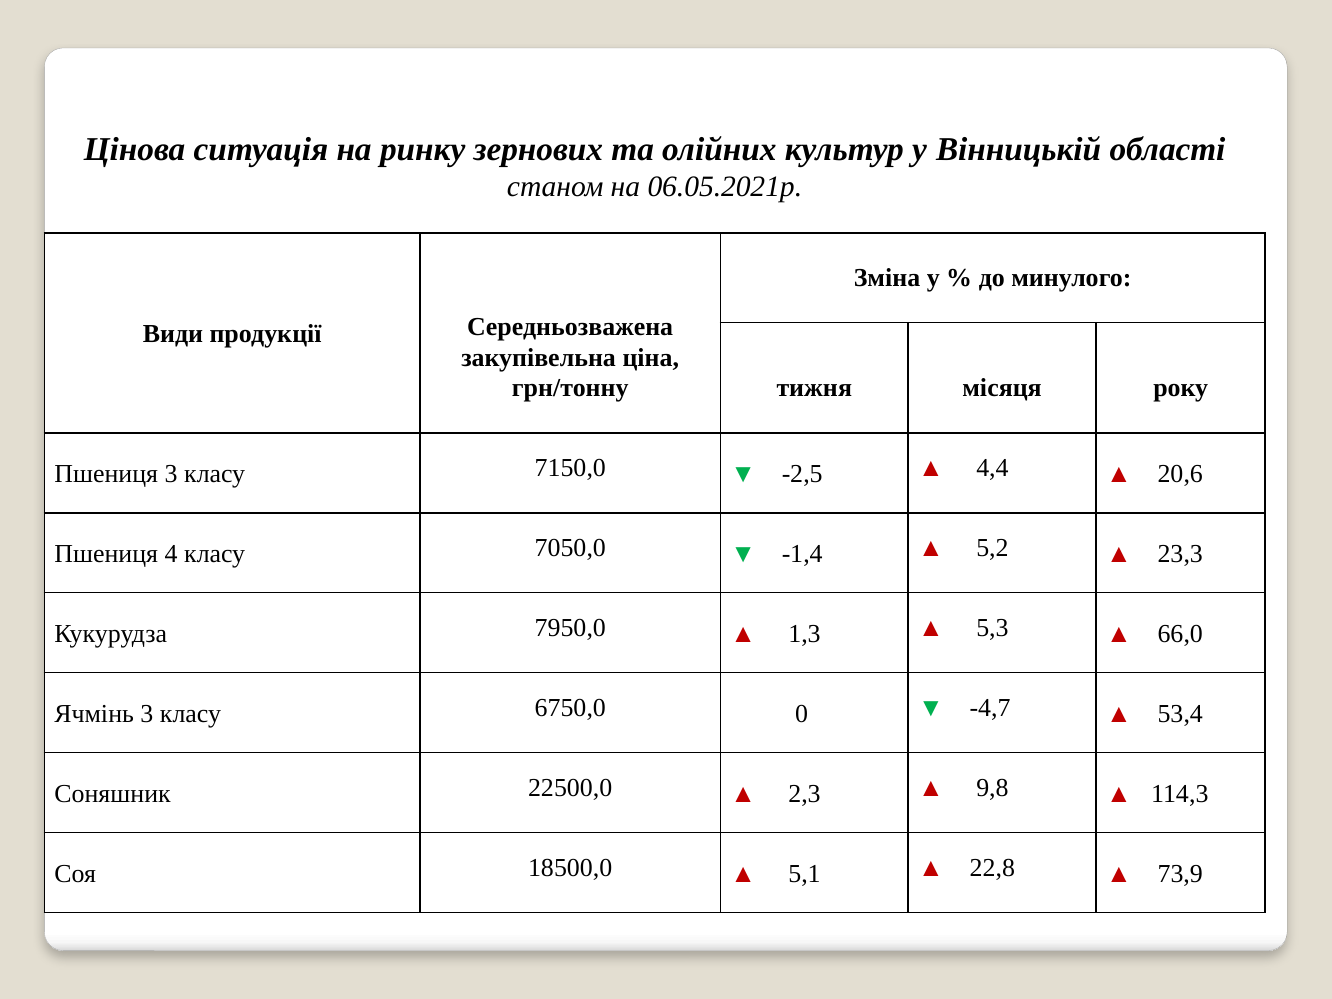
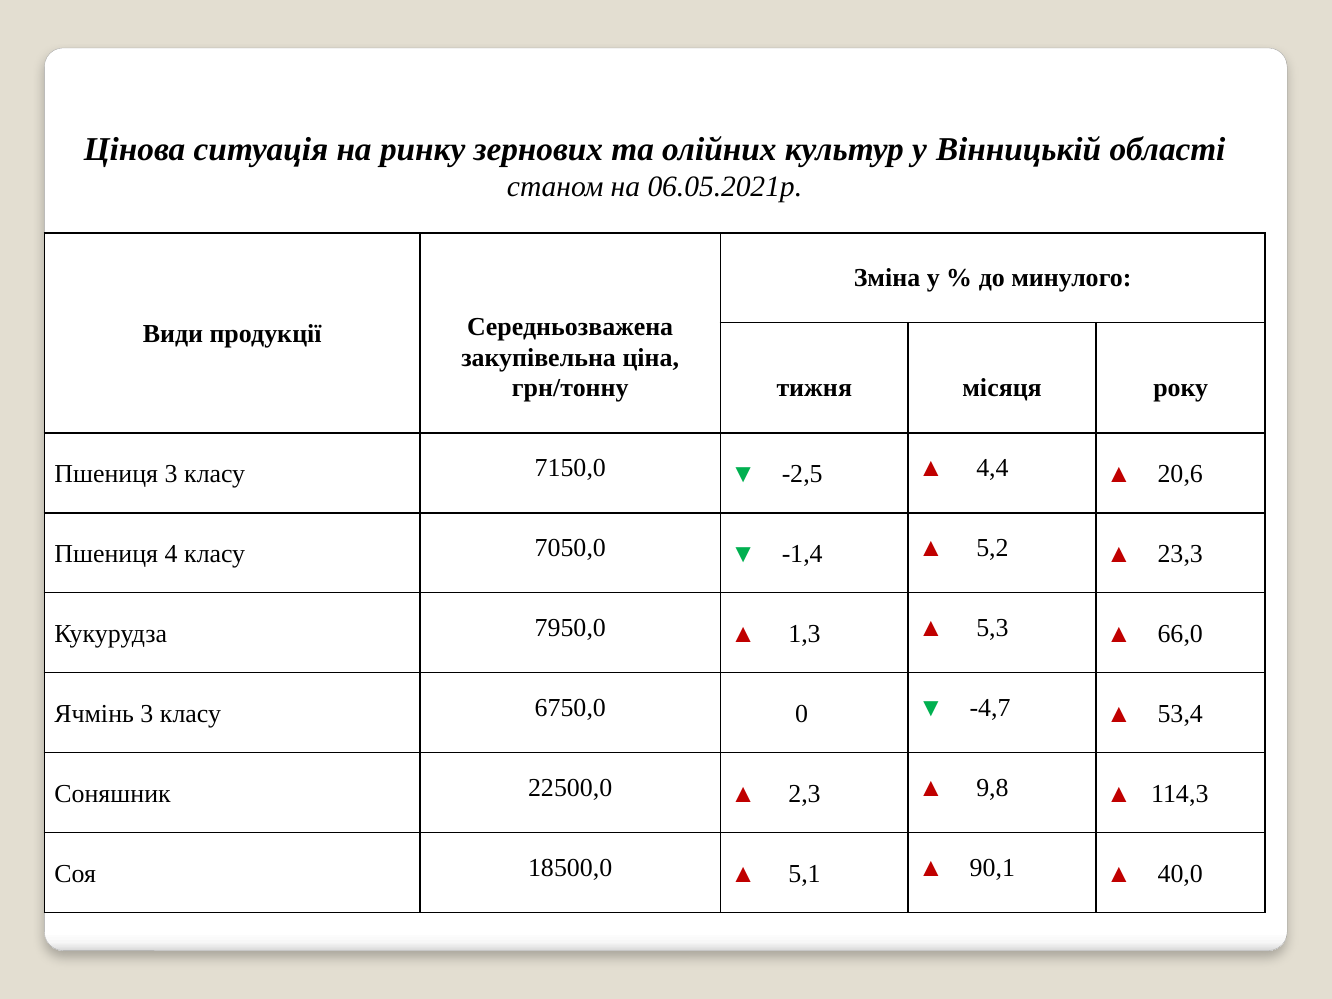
22,8: 22,8 -> 90,1
73,9: 73,9 -> 40,0
